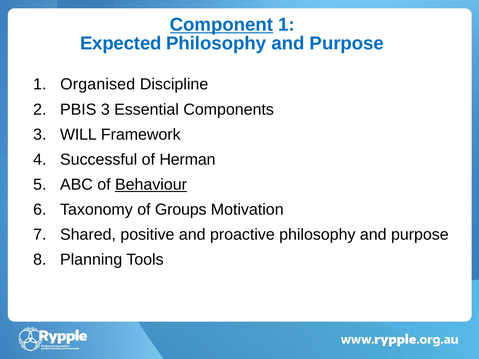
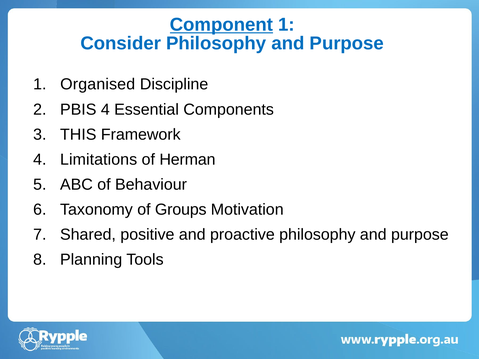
Expected: Expected -> Consider
PBIS 3: 3 -> 4
WILL: WILL -> THIS
Successful: Successful -> Limitations
Behaviour underline: present -> none
